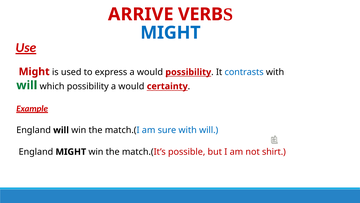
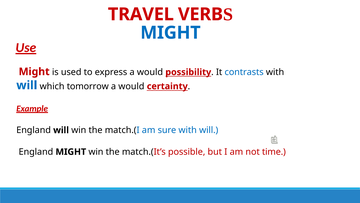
ARRIVE: ARRIVE -> TRAVEL
will at (27, 85) colour: green -> blue
which possibility: possibility -> tomorrow
shirt: shirt -> time
